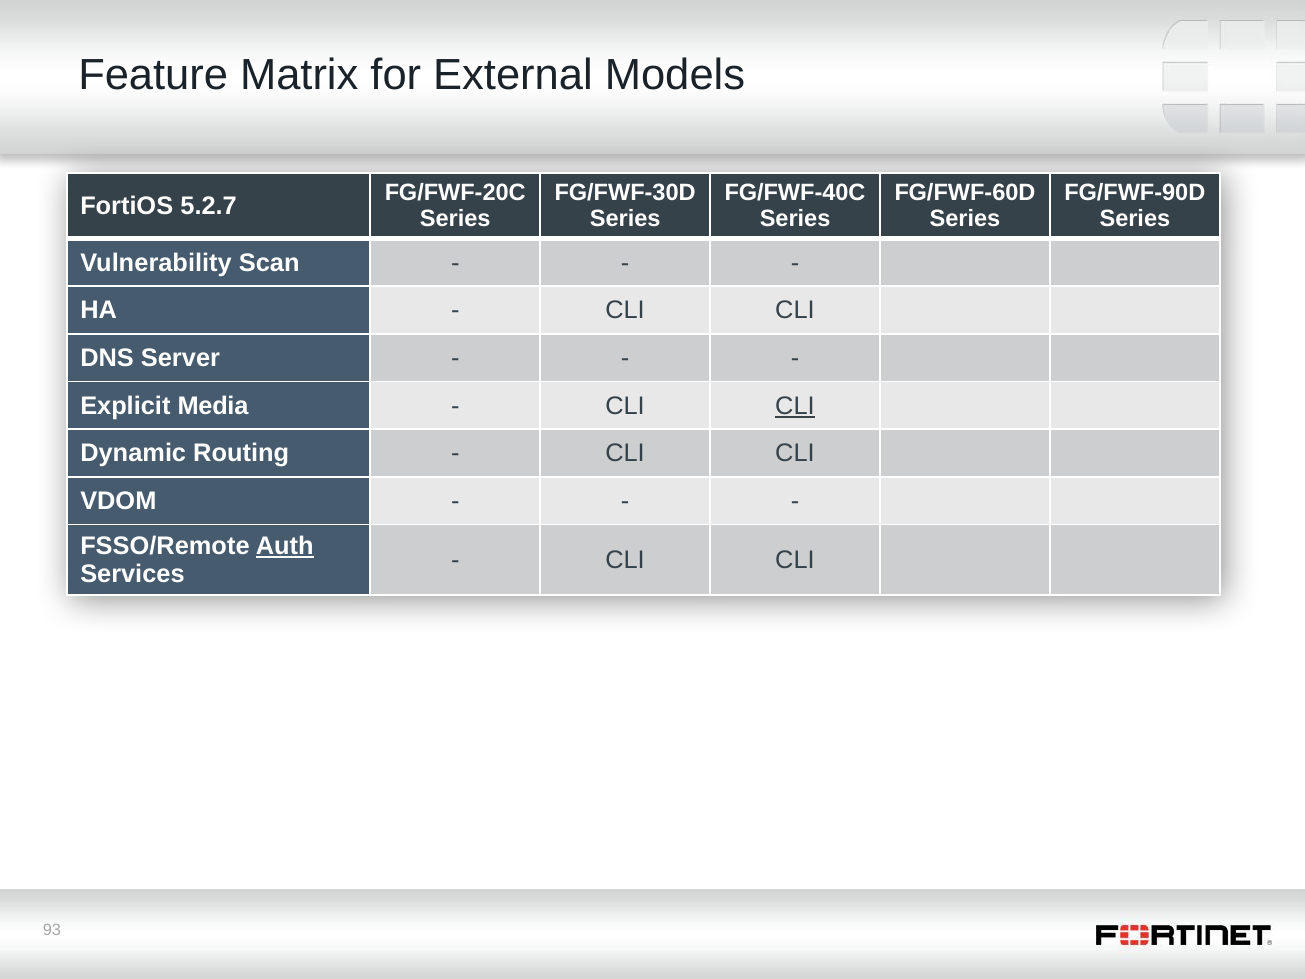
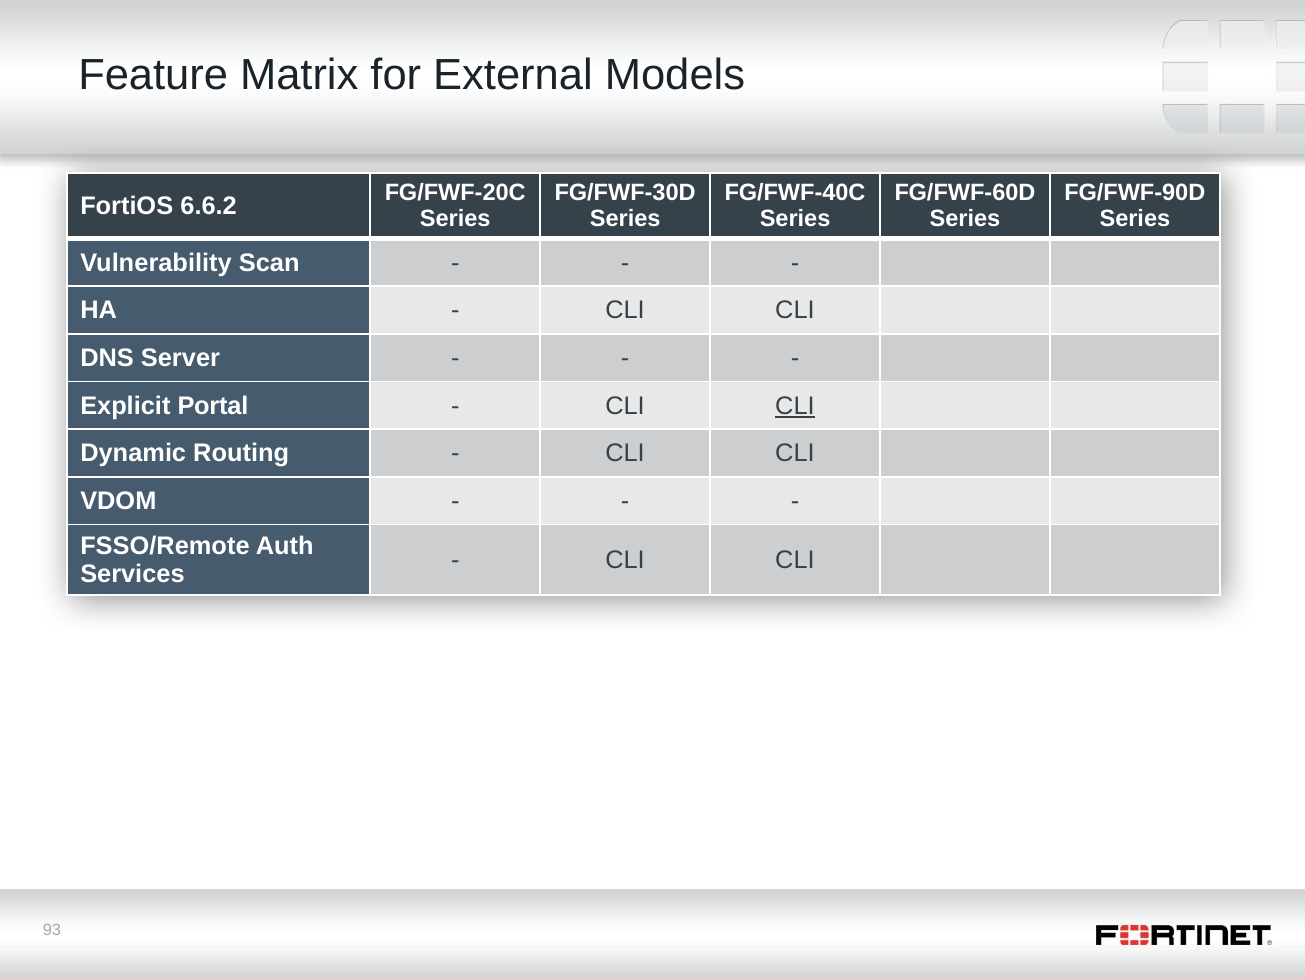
5.2.7: 5.2.7 -> 6.6.2
Media: Media -> Portal
Auth underline: present -> none
